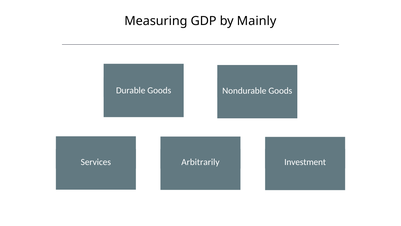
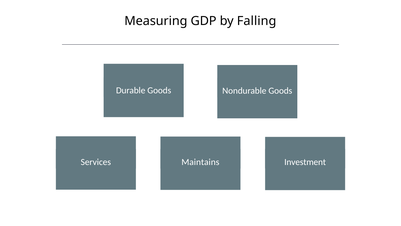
Mainly: Mainly -> Falling
Arbitrarily: Arbitrarily -> Maintains
